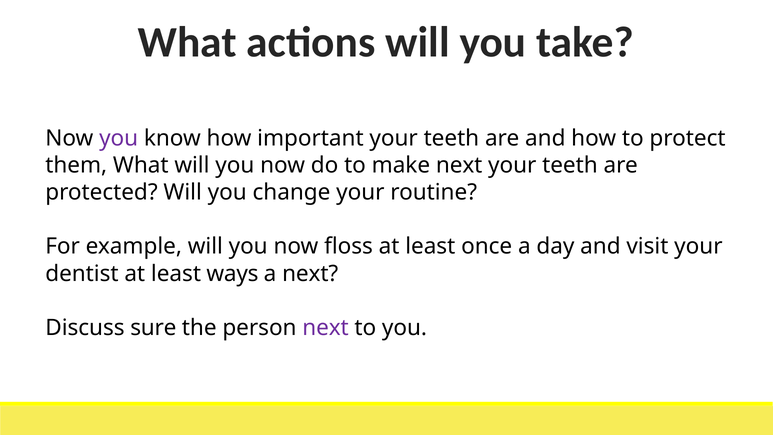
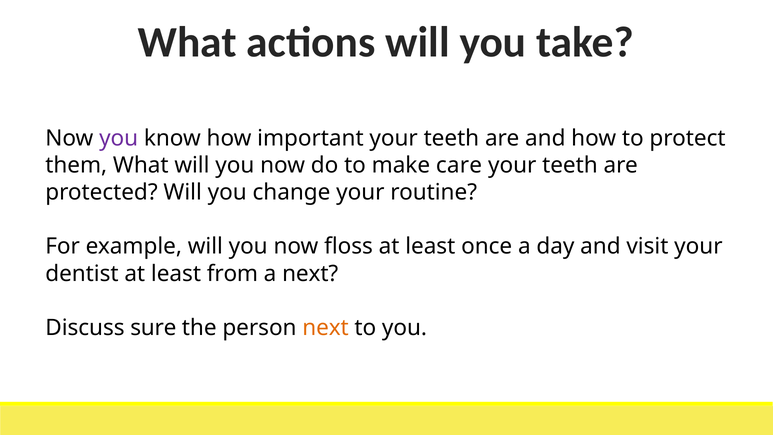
make next: next -> care
ways: ways -> from
next at (326, 328) colour: purple -> orange
